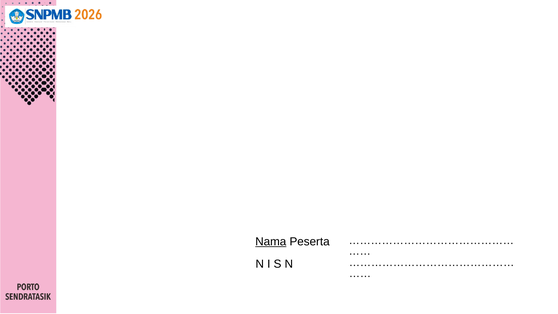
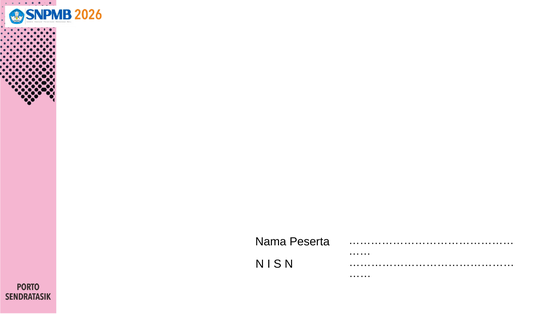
Nama underline: present -> none
